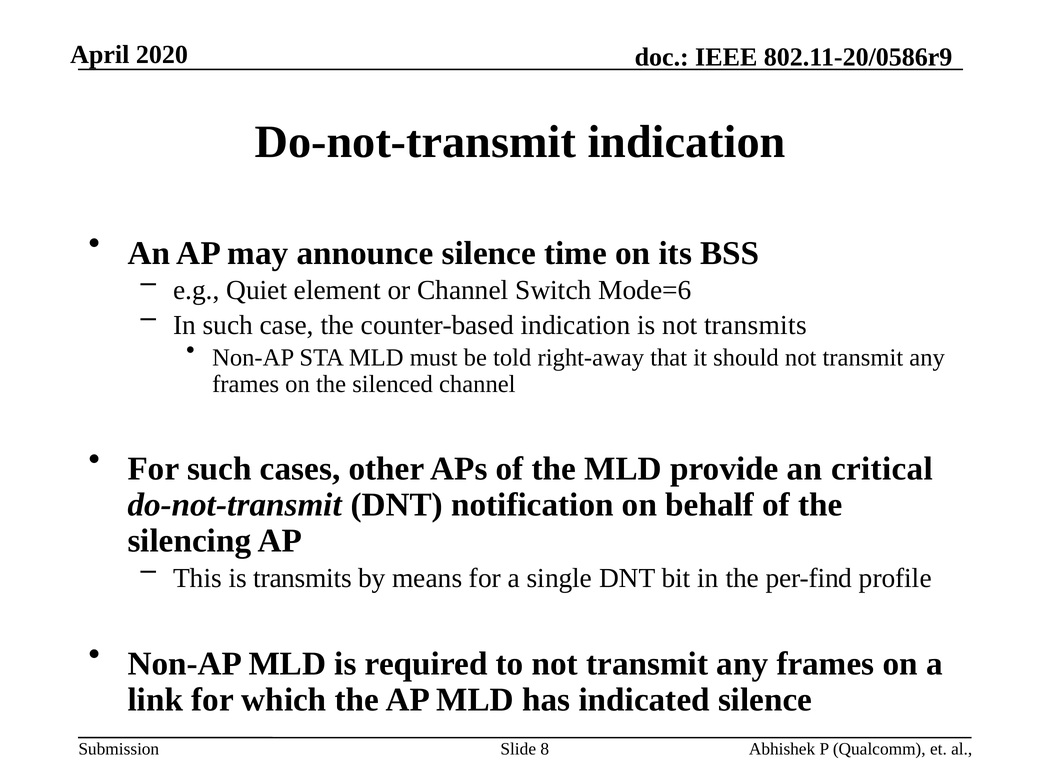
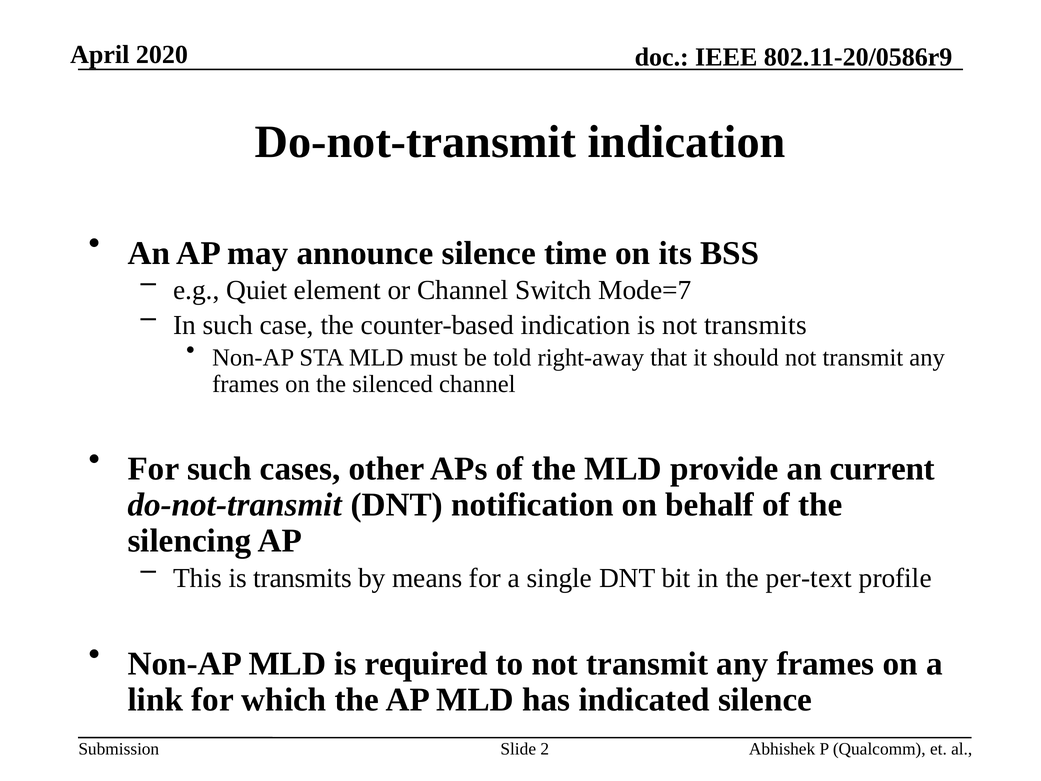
Mode=6: Mode=6 -> Mode=7
critical: critical -> current
per-find: per-find -> per-text
8: 8 -> 2
